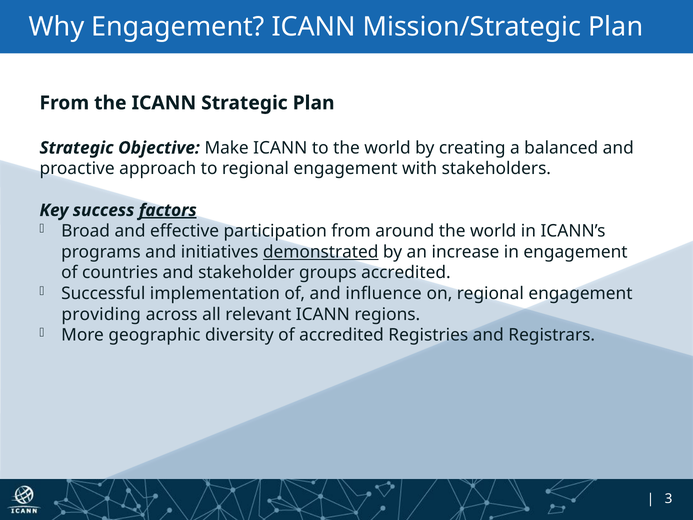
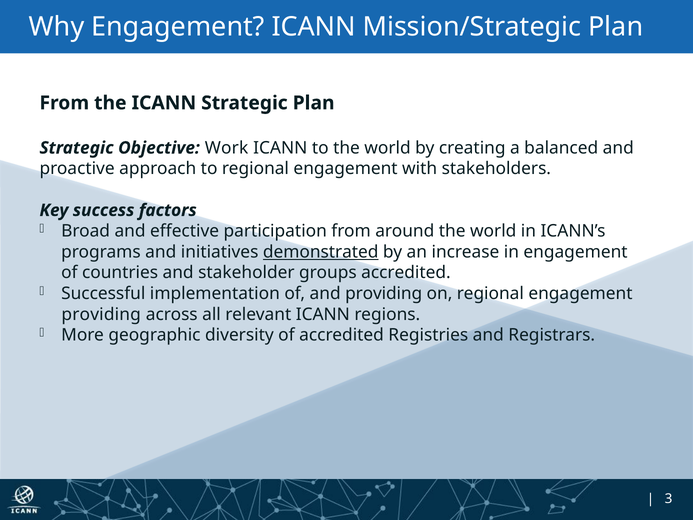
Make: Make -> Work
factors underline: present -> none
and influence: influence -> providing
